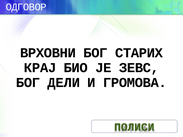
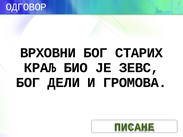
КРАЈ: КРАЈ -> КРАЉ
ПОЛИСИ: ПОЛИСИ -> ПИСАНЕ
